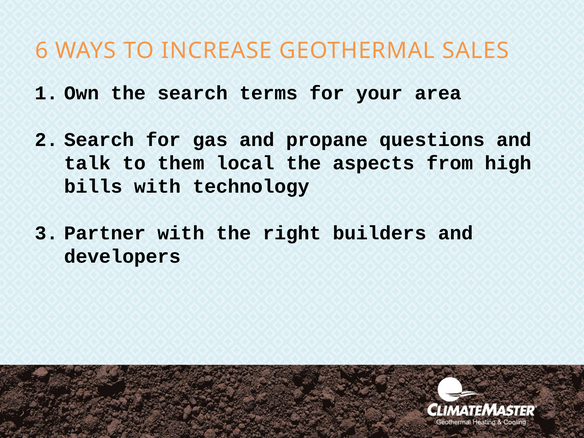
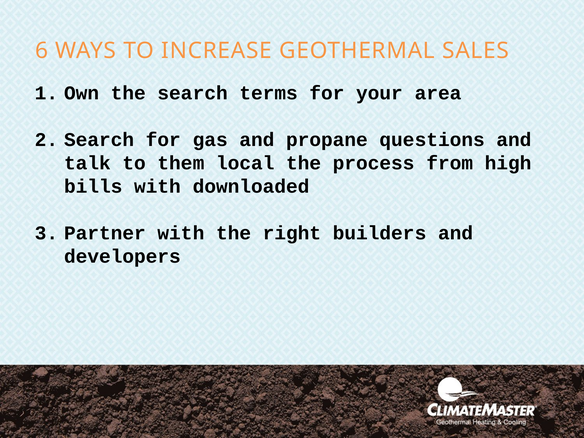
aspects: aspects -> process
technology: technology -> downloaded
